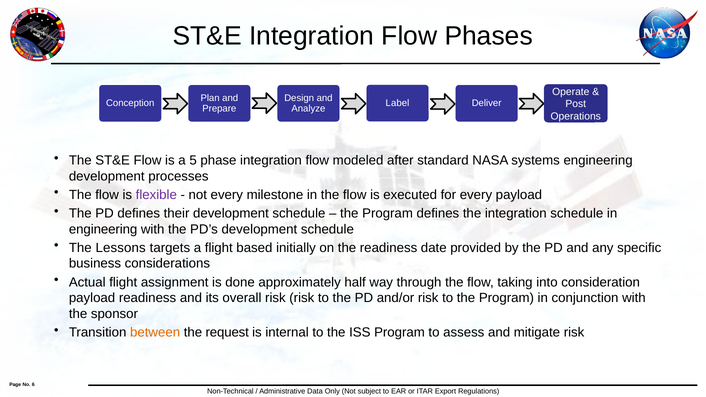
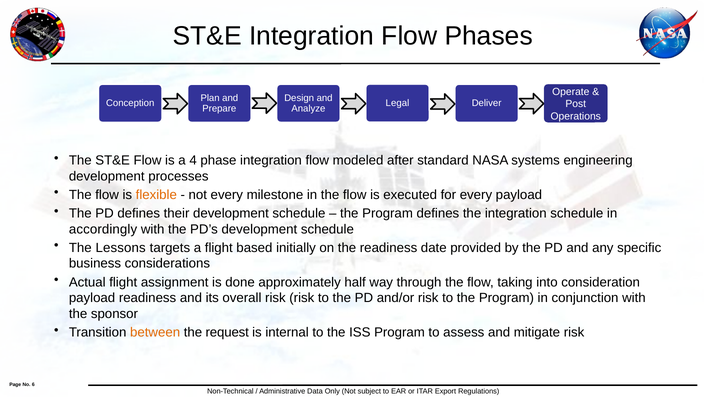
Label: Label -> Legal
5: 5 -> 4
flexible colour: purple -> orange
engineering at (103, 229): engineering -> accordingly
